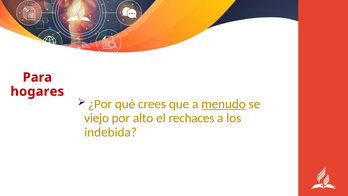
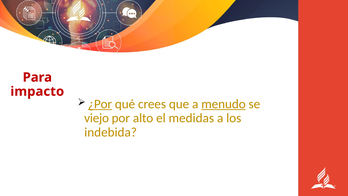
hogares: hogares -> impacto
¿Por underline: none -> present
rechaces: rechaces -> medidas
